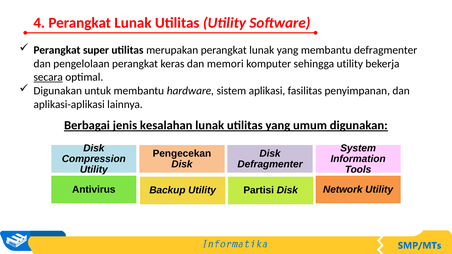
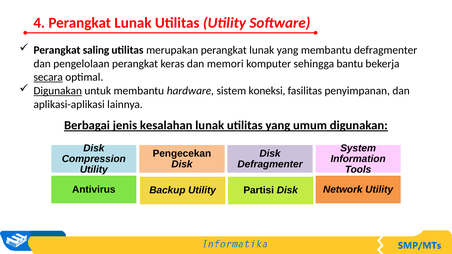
super: super -> saling
sehingga utility: utility -> bantu
Digunakan at (58, 91) underline: none -> present
aplikasi: aplikasi -> koneksi
